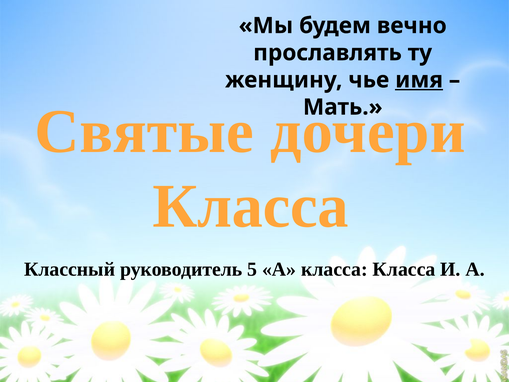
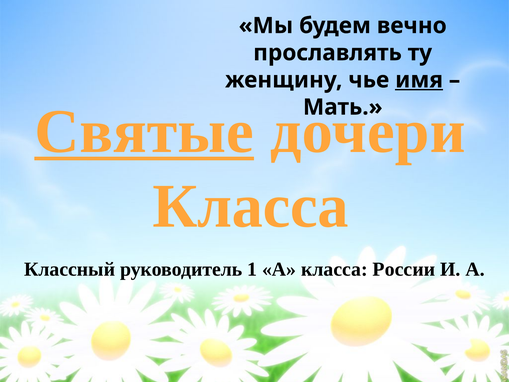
Святые underline: none -> present
5: 5 -> 1
класса Класса: Класса -> России
